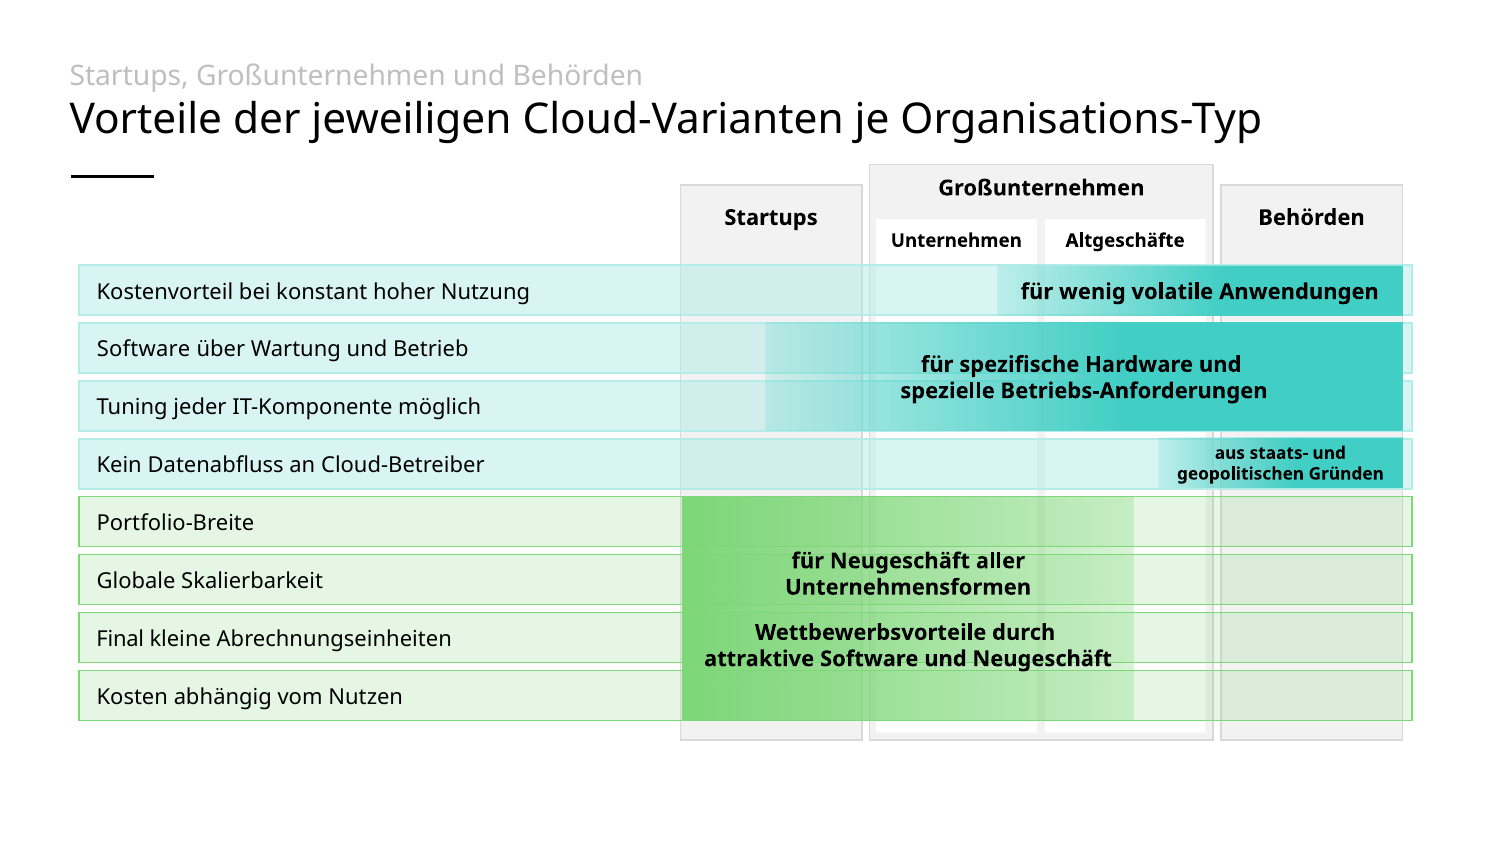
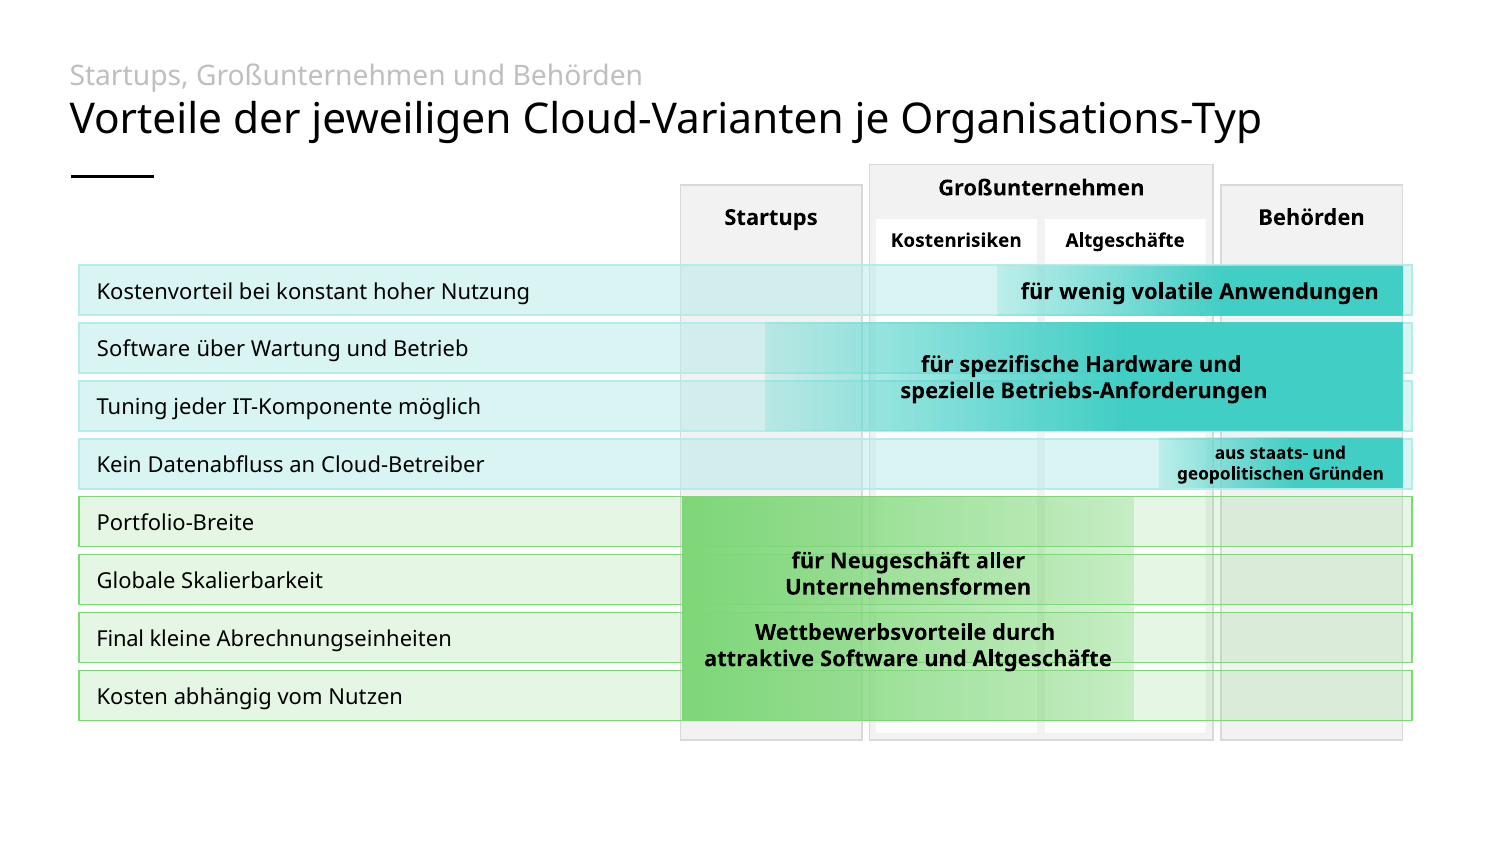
Unternehmen: Unternehmen -> Kostenrisiken
und Neugeschäft: Neugeschäft -> Altgeschäfte
